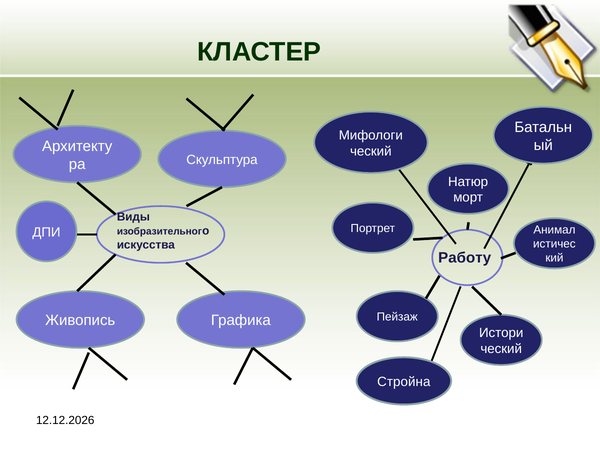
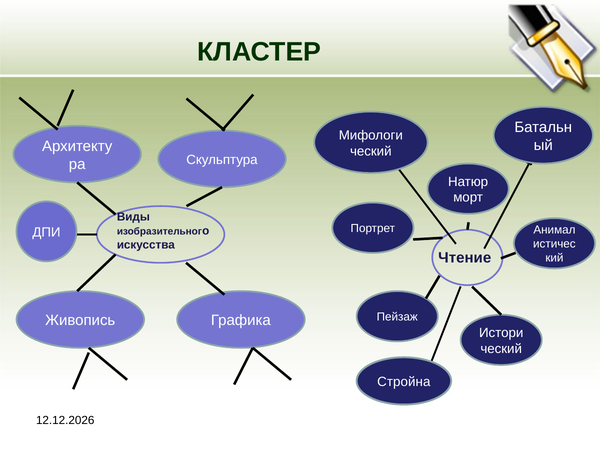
Работу: Работу -> Чтение
